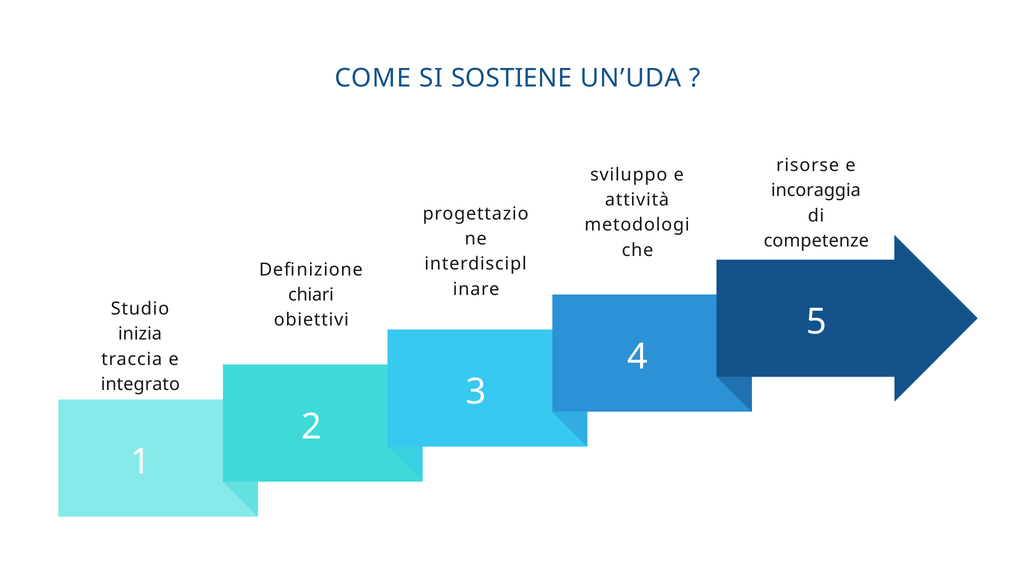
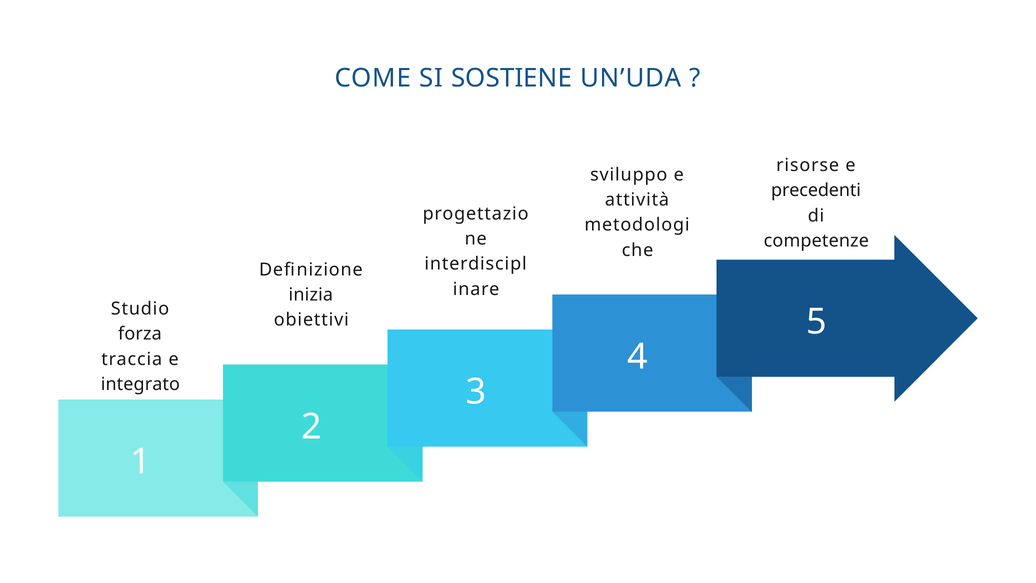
incoraggia: incoraggia -> precedenti
chiari: chiari -> inizia
inizia: inizia -> forza
